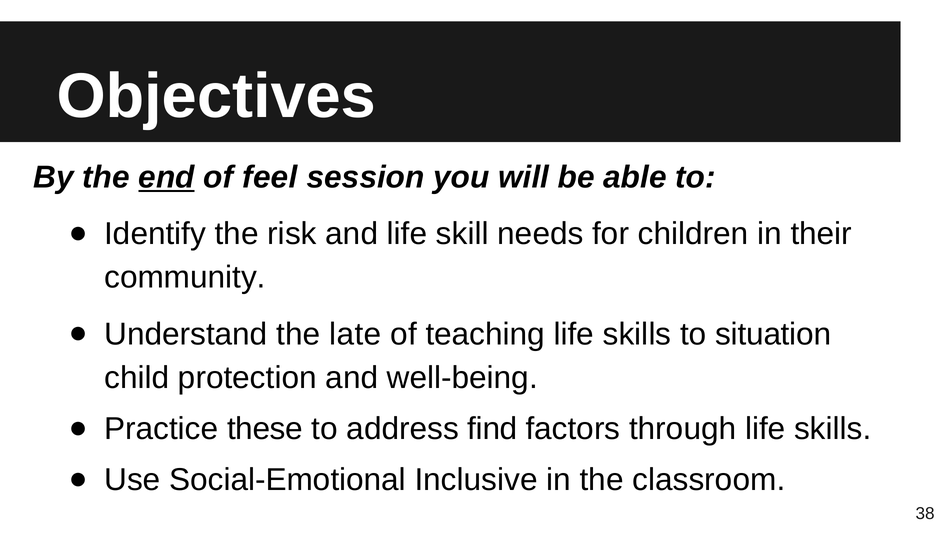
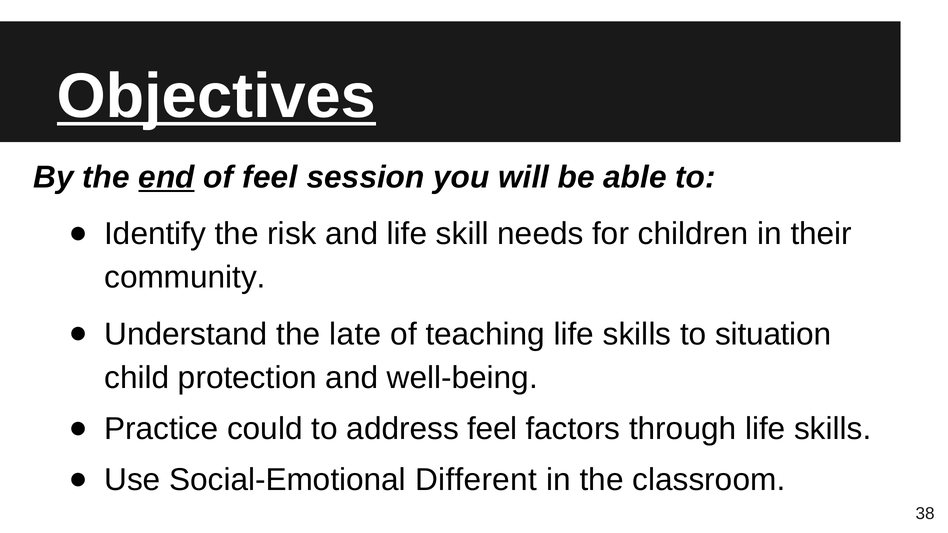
Objectives underline: none -> present
these: these -> could
address find: find -> feel
Inclusive: Inclusive -> Different
